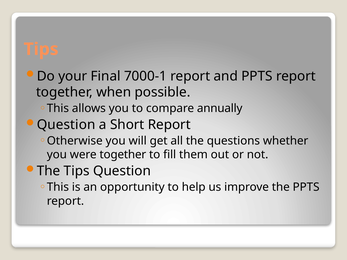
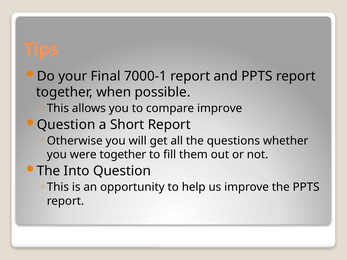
compare annually: annually -> improve
The Tips: Tips -> Into
